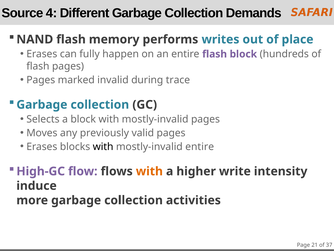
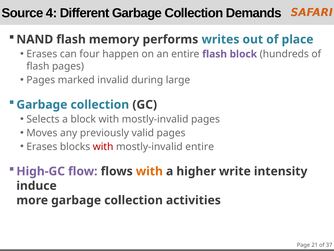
fully: fully -> four
trace: trace -> large
with at (103, 146) colour: black -> red
